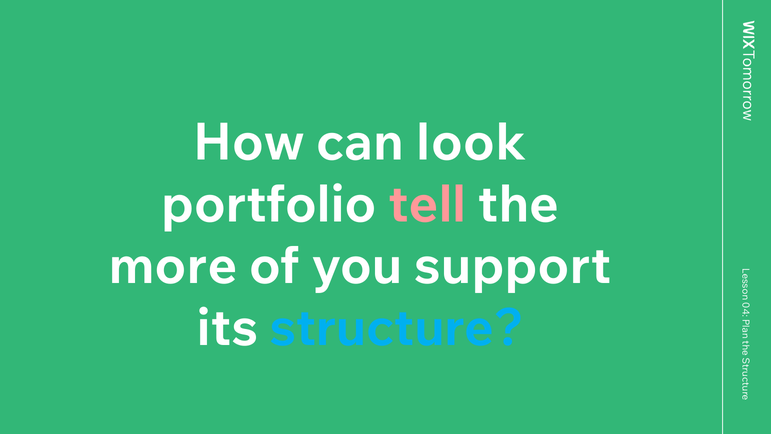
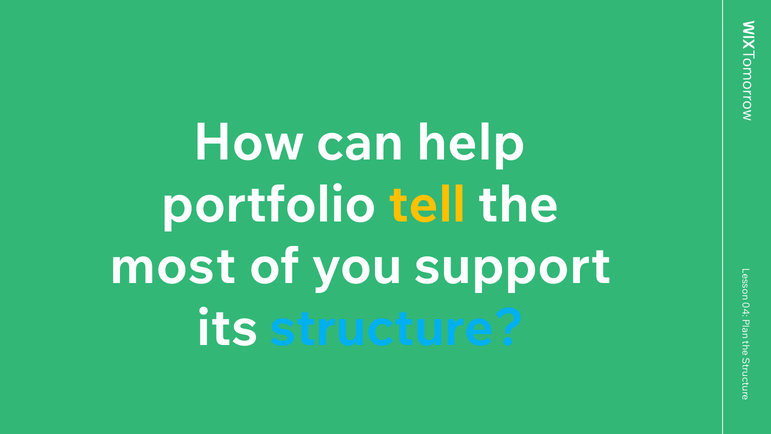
look: look -> help
tell colour: pink -> yellow
more: more -> most
